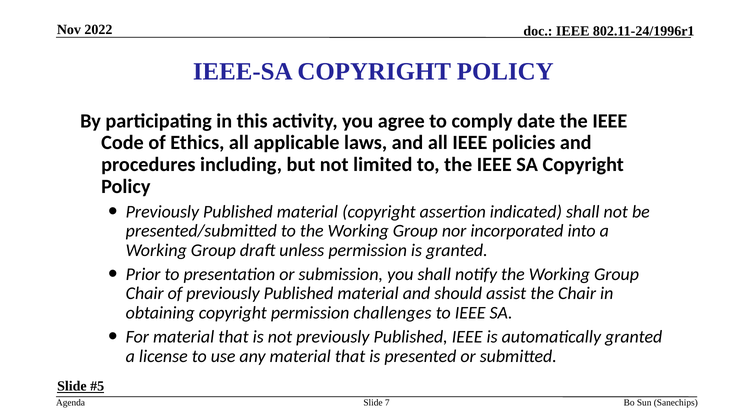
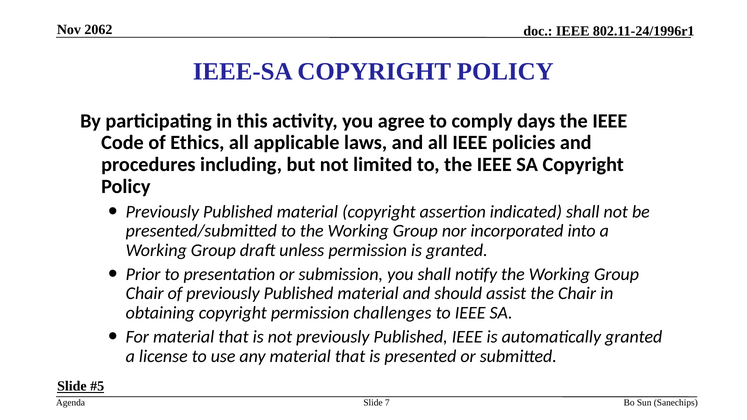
2022: 2022 -> 2062
date: date -> days
